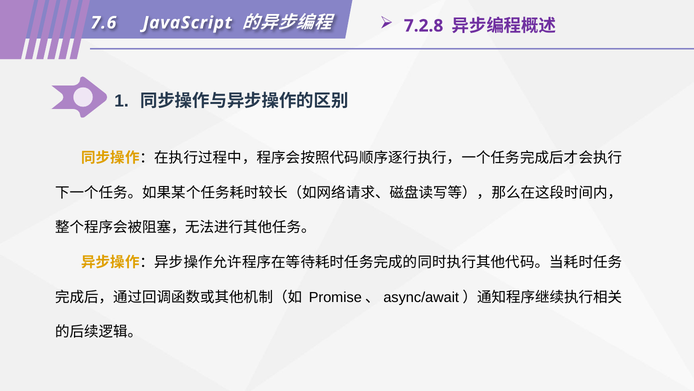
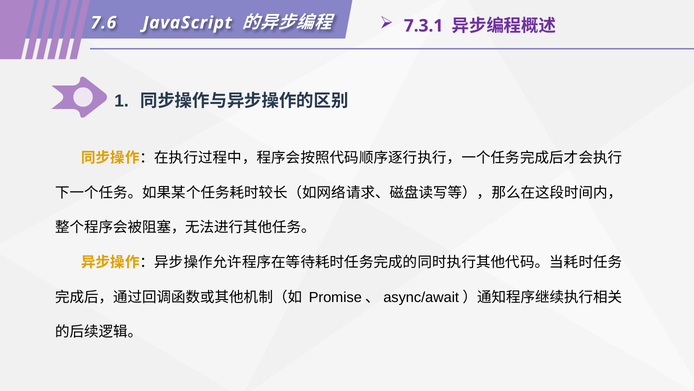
7.2.8: 7.2.8 -> 7.3.1
